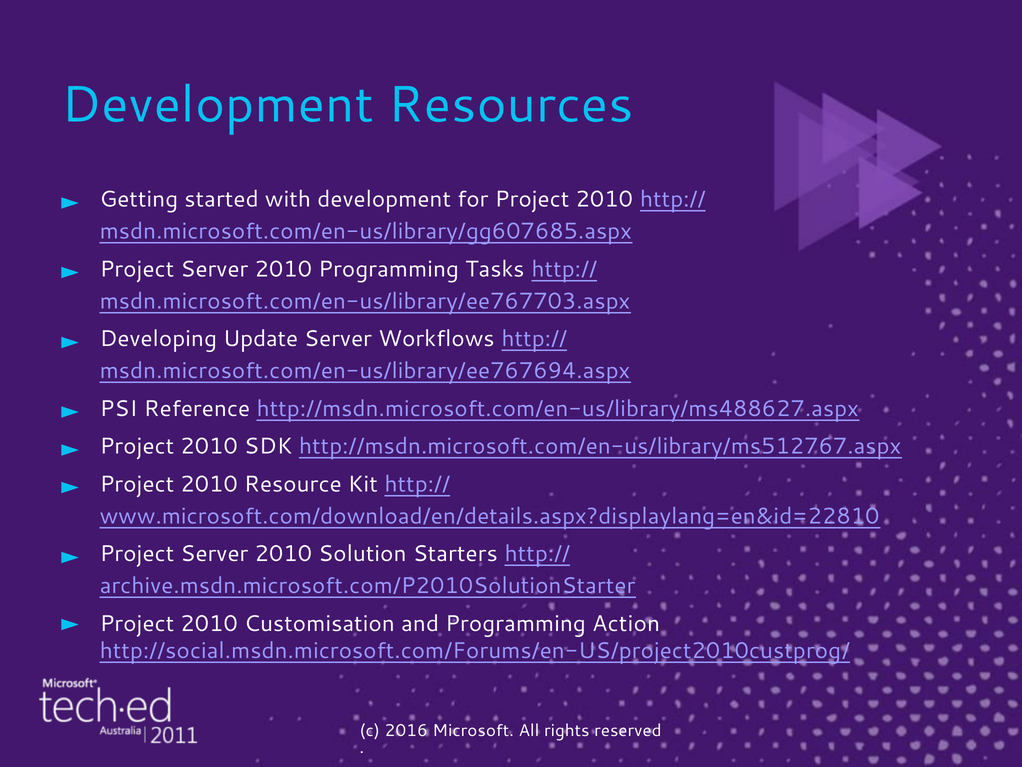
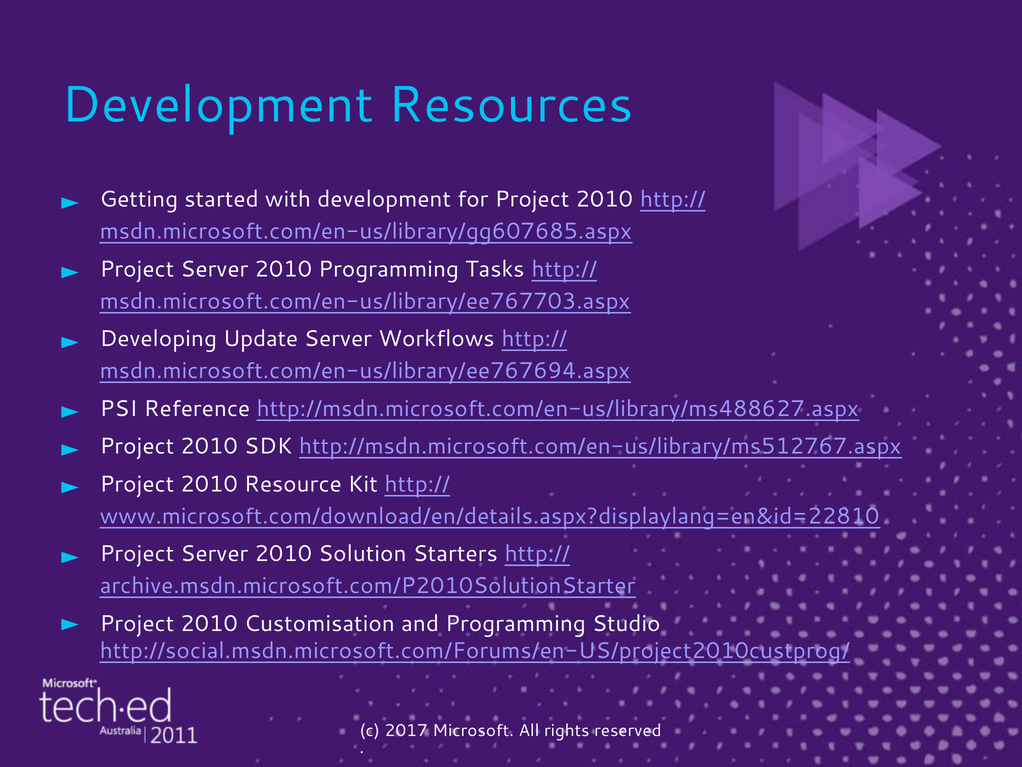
Action: Action -> Studio
2016: 2016 -> 2017
